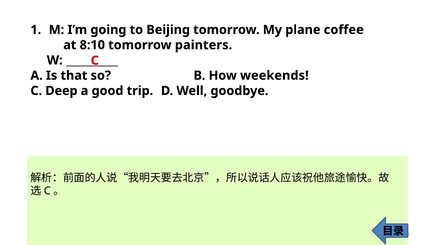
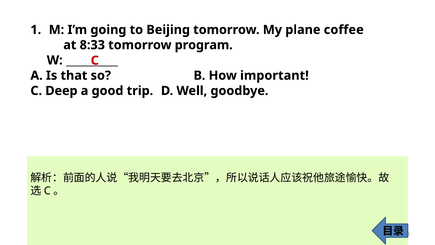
8:10: 8:10 -> 8:33
painters: painters -> program
weekends: weekends -> important
